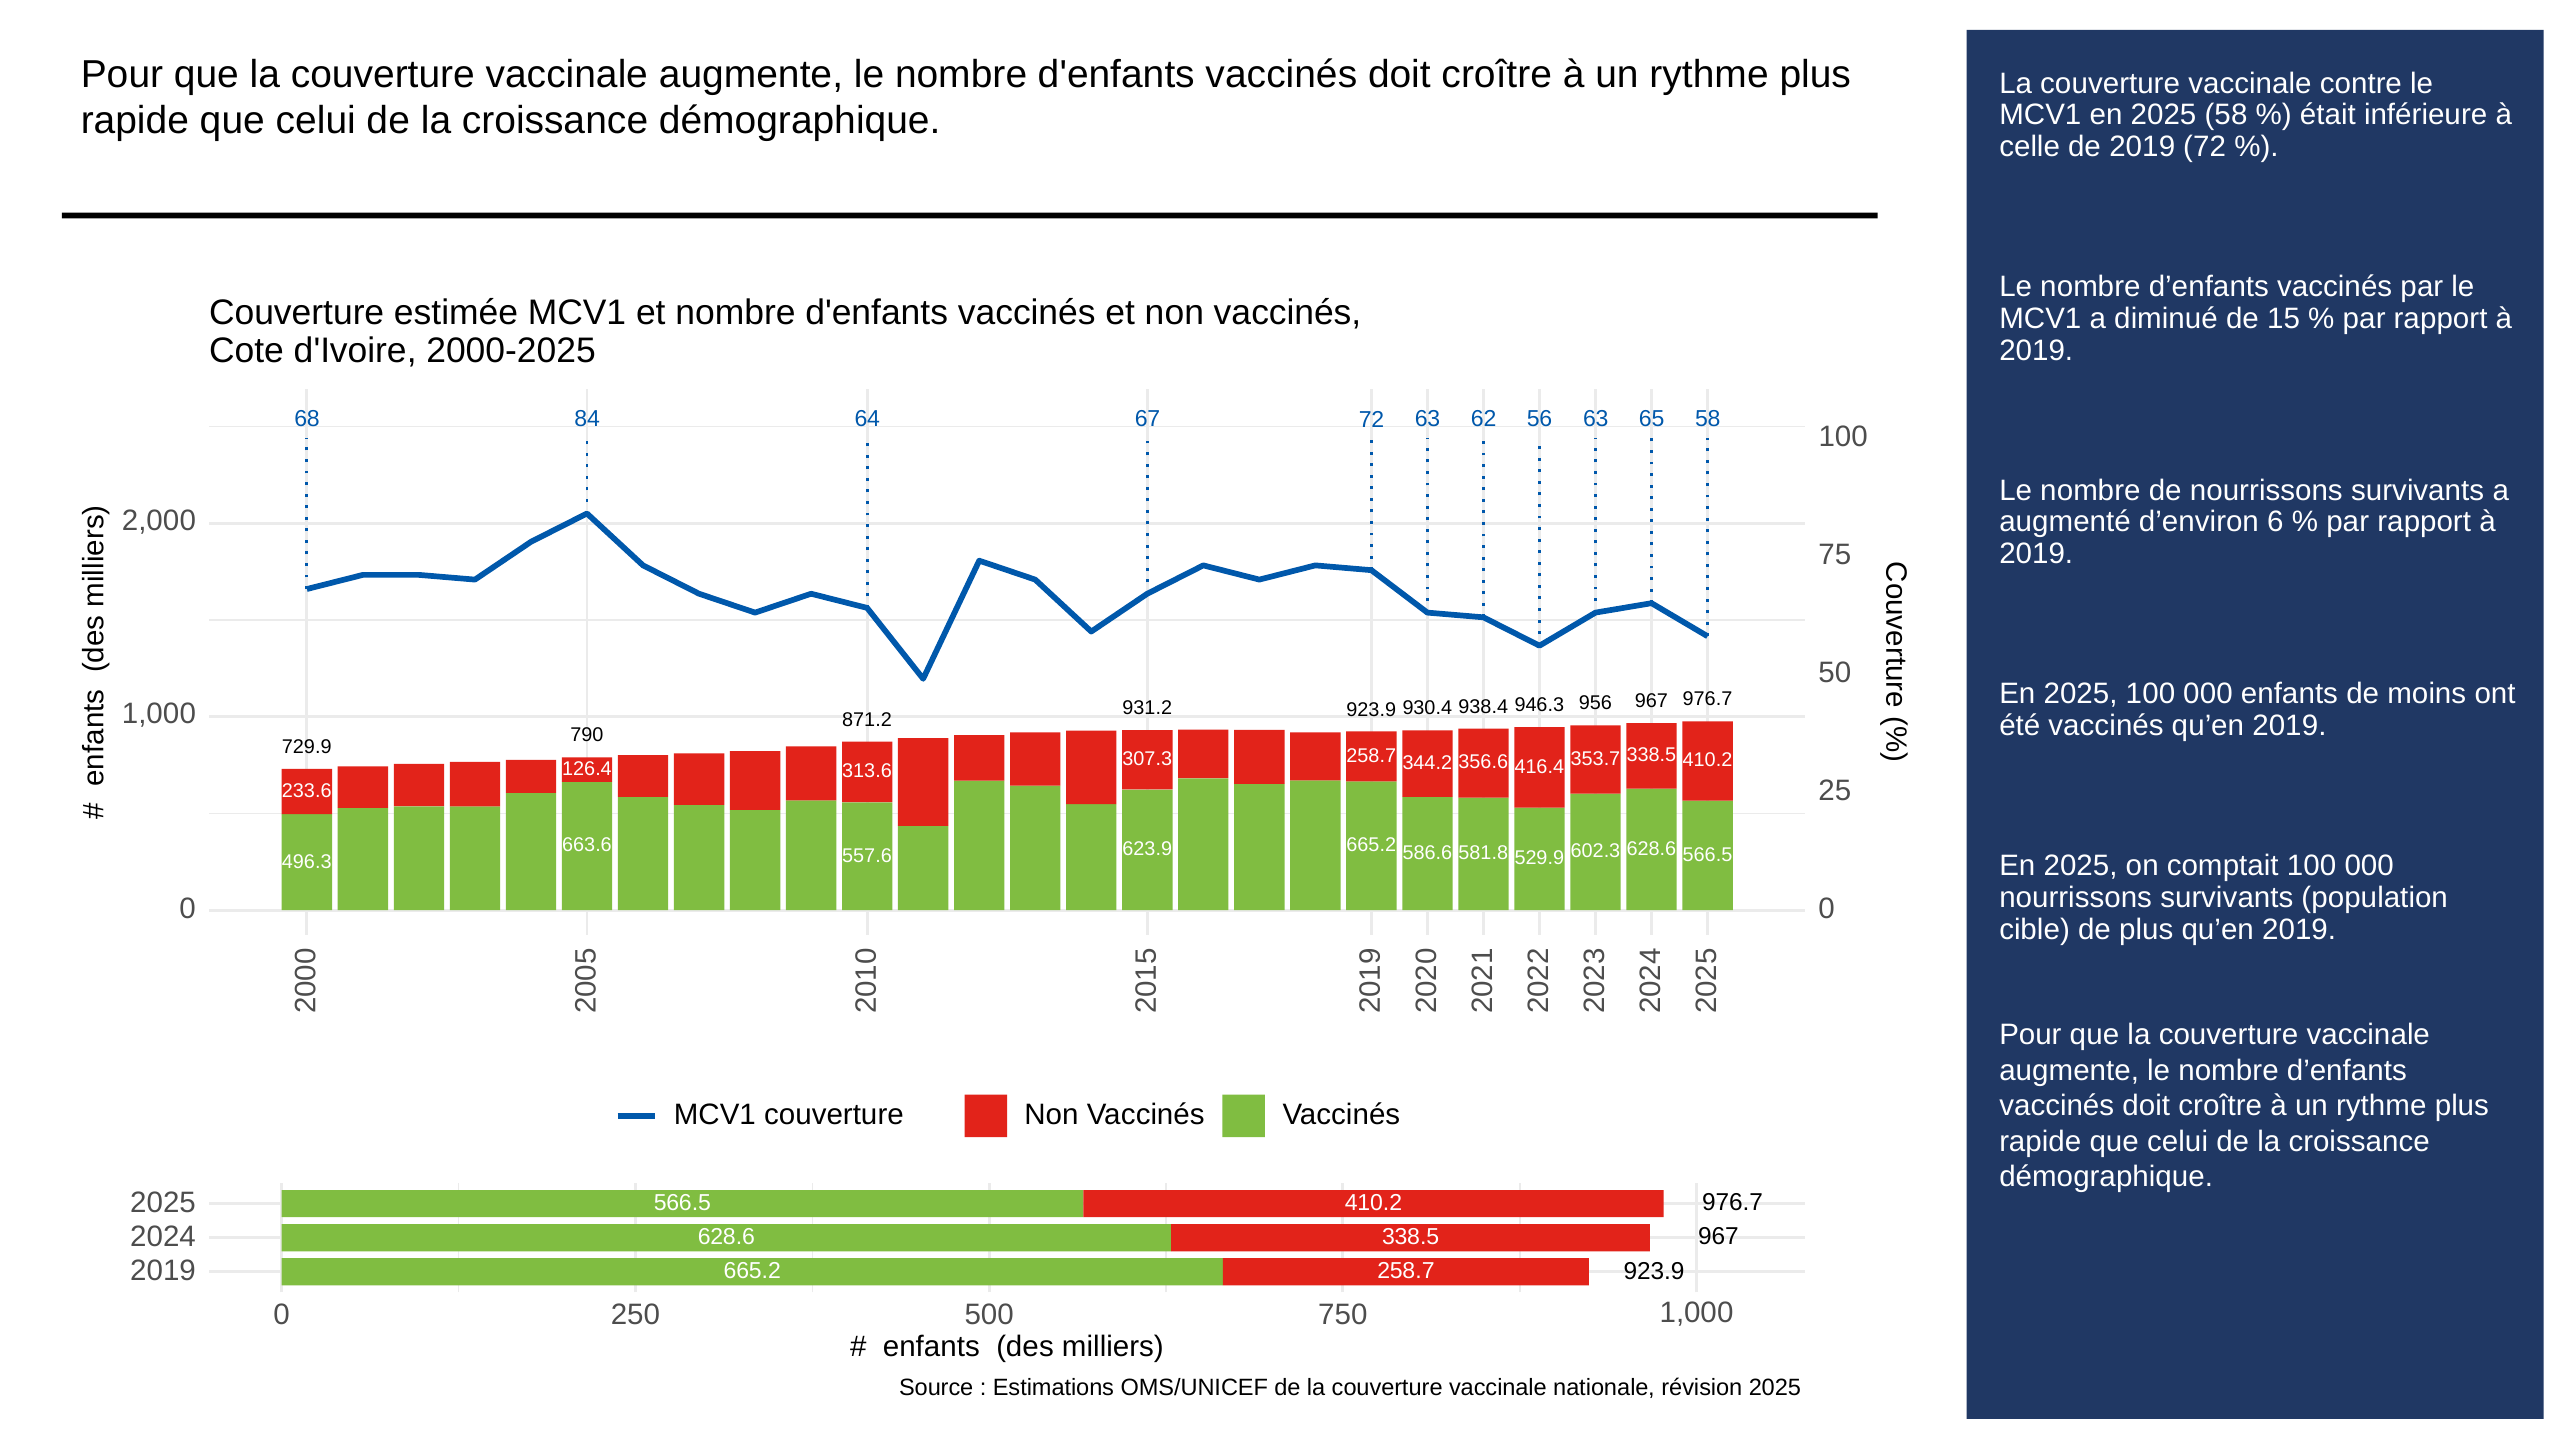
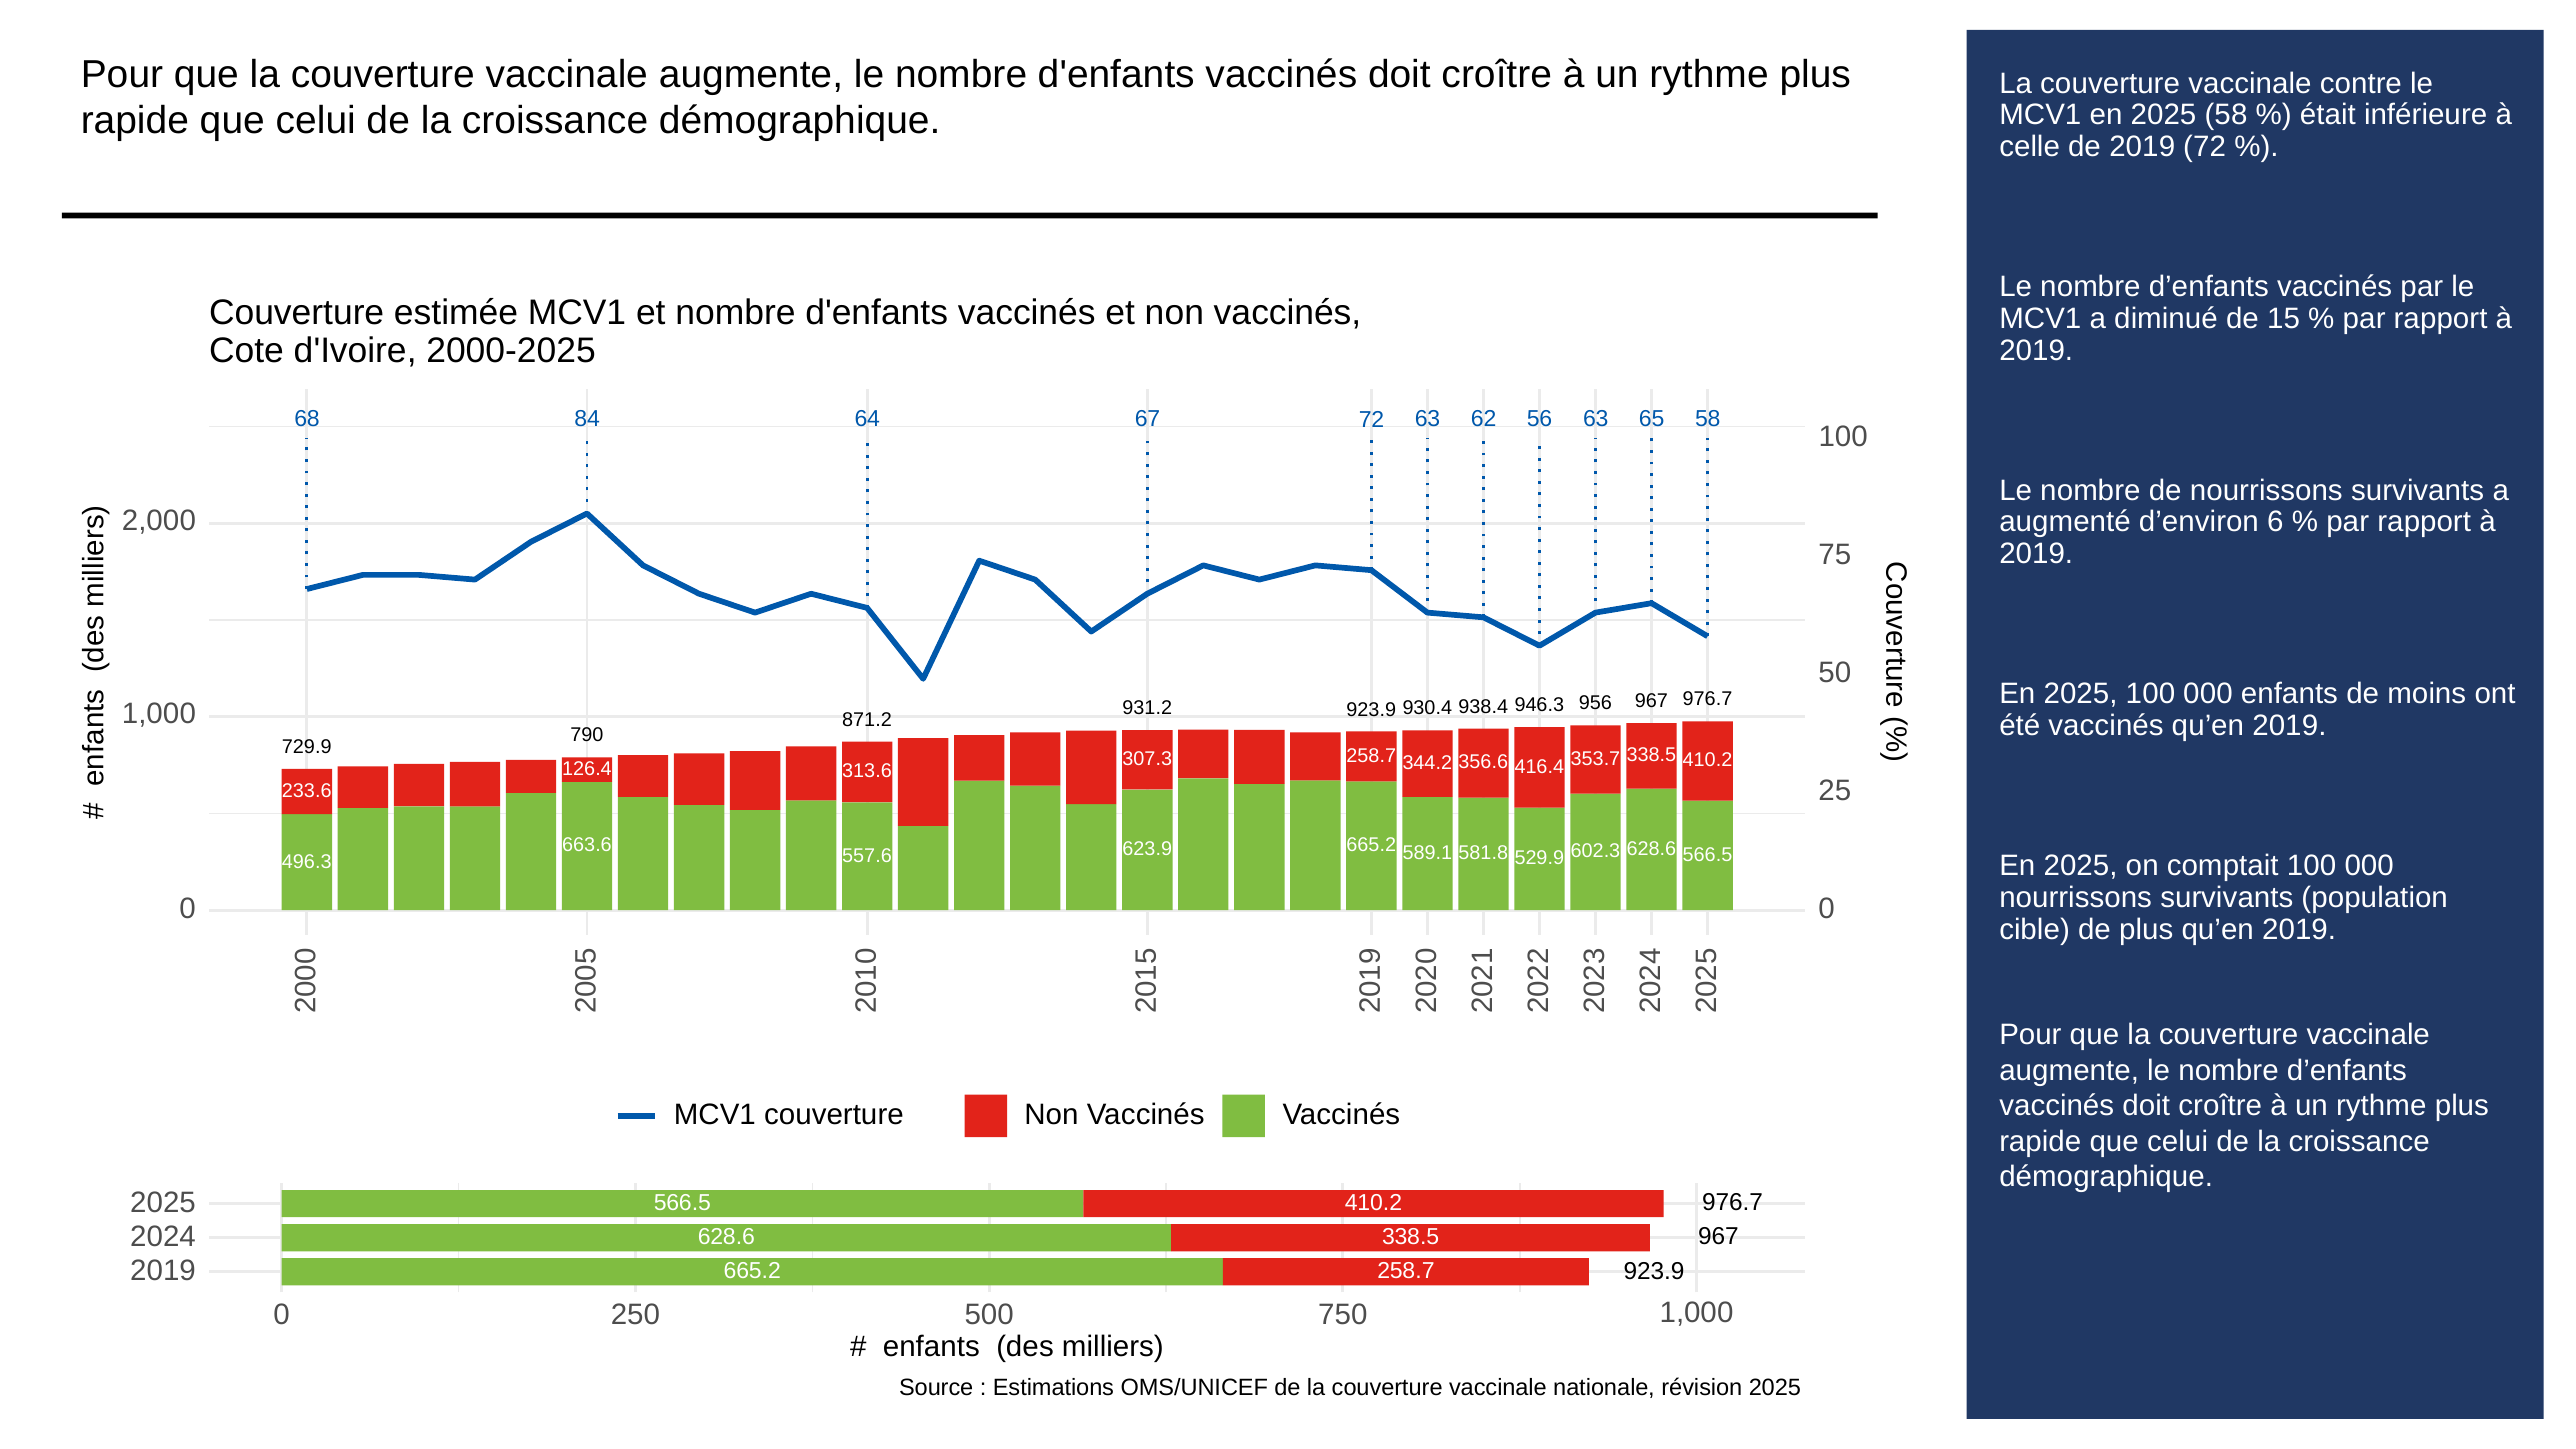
586.6: 586.6 -> 589.1
